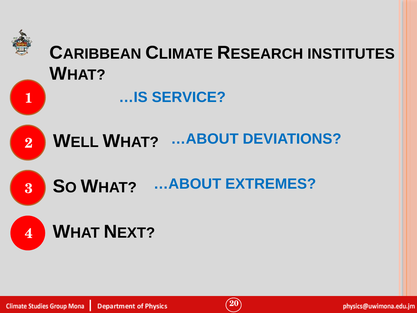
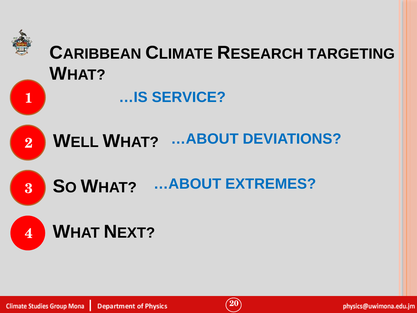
INSTITUTES: INSTITUTES -> TARGETING
